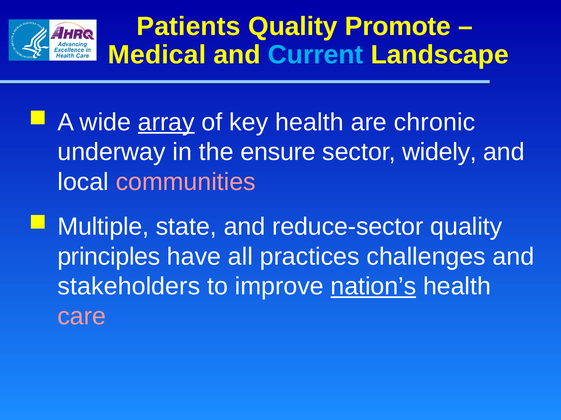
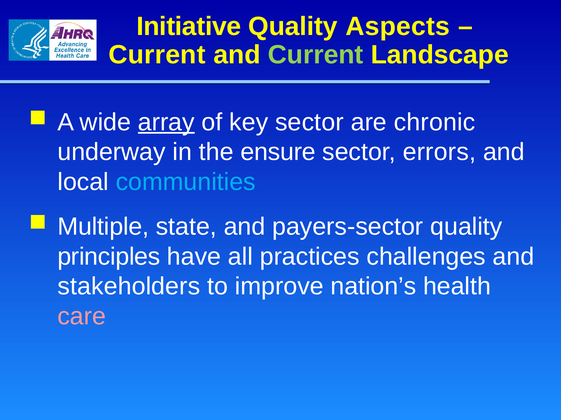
Patients: Patients -> Initiative
Promote: Promote -> Aspects
Medical at (157, 55): Medical -> Current
Current at (316, 55) colour: light blue -> light green
key health: health -> sector
widely: widely -> errors
communities colour: pink -> light blue
reduce-sector: reduce-sector -> payers-sector
nation’s underline: present -> none
